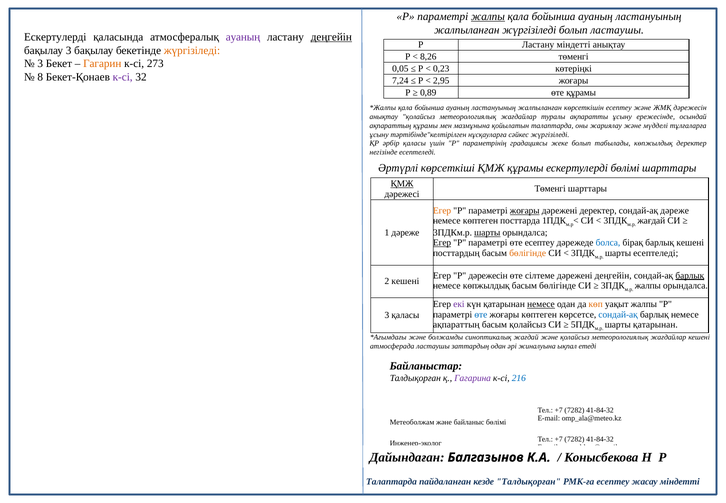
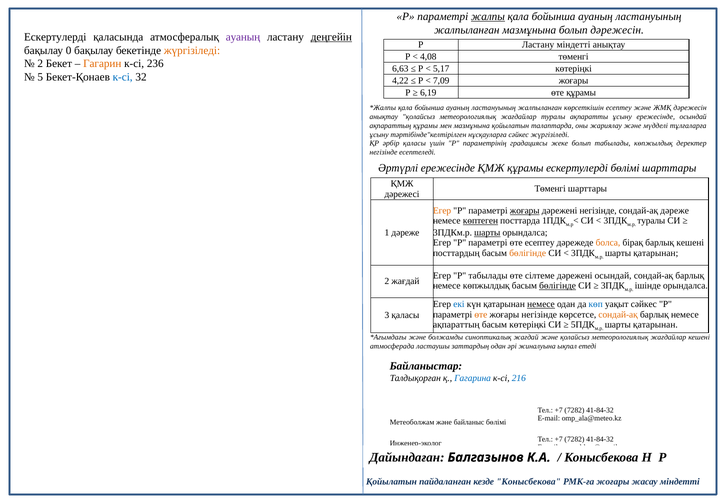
жалпыланған жүргізіледі: жүргізіледі -> мазмұнына
болып ластаушы: ластаушы -> дәрежесін
бақылау 3: 3 -> 0
8,26: 8,26 -> 4,08
3 at (40, 64): 3 -> 2
273: 273 -> 236
0,05: 0,05 -> 6,63
0,23: 0,23 -> 5,17
8: 8 -> 5
к-сі at (123, 77) colour: purple -> blue
7,24: 7,24 -> 4,22
2,95: 2,95 -> 7,09
0,89: 0,89 -> 6,19
Әртүрлі көрсеткіші: көрсеткіші -> ережесінде
ҚМЖ at (402, 184) underline: present -> none
дәрежені деректер: деректер -> негізінде
көптеген at (480, 221) underline: none -> present
жағдай at (651, 221): жағдай -> туралы
Егер at (442, 243) underline: present -> none
болса colour: blue -> orange
есептеледі at (656, 253): есептеледі -> қатарынан
Р дәрежесін: дәрежесін -> табылады
дәрежені деңгейін: деңгейін -> осындай
барлық at (690, 275) underline: present -> none
2 кешені: кешені -> жағдай
бөлігінде at (558, 286) underline: none -> present
жалпы at (648, 286): жалпы -> ішінде
екі colour: purple -> blue
көп colour: orange -> blue
уақыт жалпы: жалпы -> сәйкес
өте at (481, 314) colour: blue -> orange
жоғары көптеген: көптеген -> негізінде
сондай-ақ at (618, 314) colour: blue -> orange
басым қолайсыз: қолайсыз -> көтеріңкі
Гагарина colour: purple -> blue
Талаптарда at (391, 482): Талаптарда -> Қойылатын
кезде Талдықорған: Талдықорған -> Конысбекова
РМК-ға есептеу: есептеу -> жоғары
